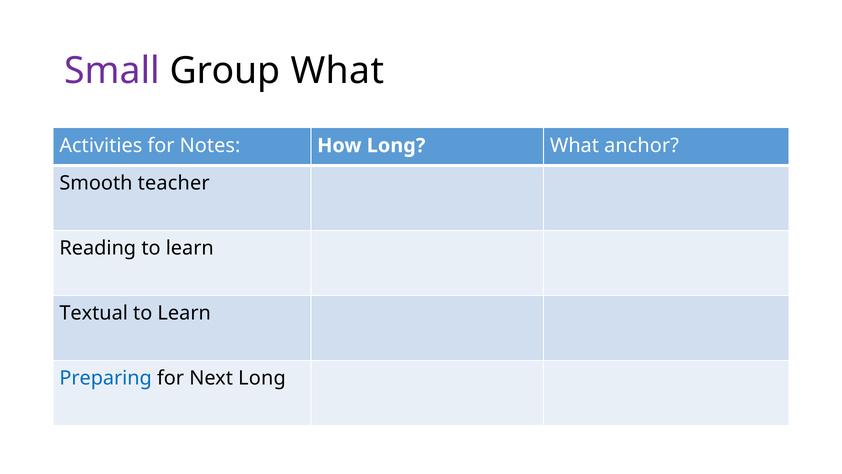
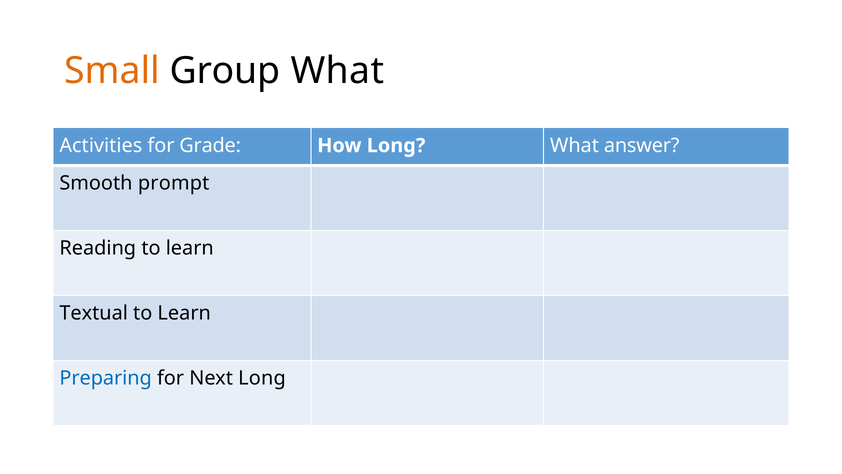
Small colour: purple -> orange
Notes: Notes -> Grade
anchor: anchor -> answer
teacher: teacher -> prompt
